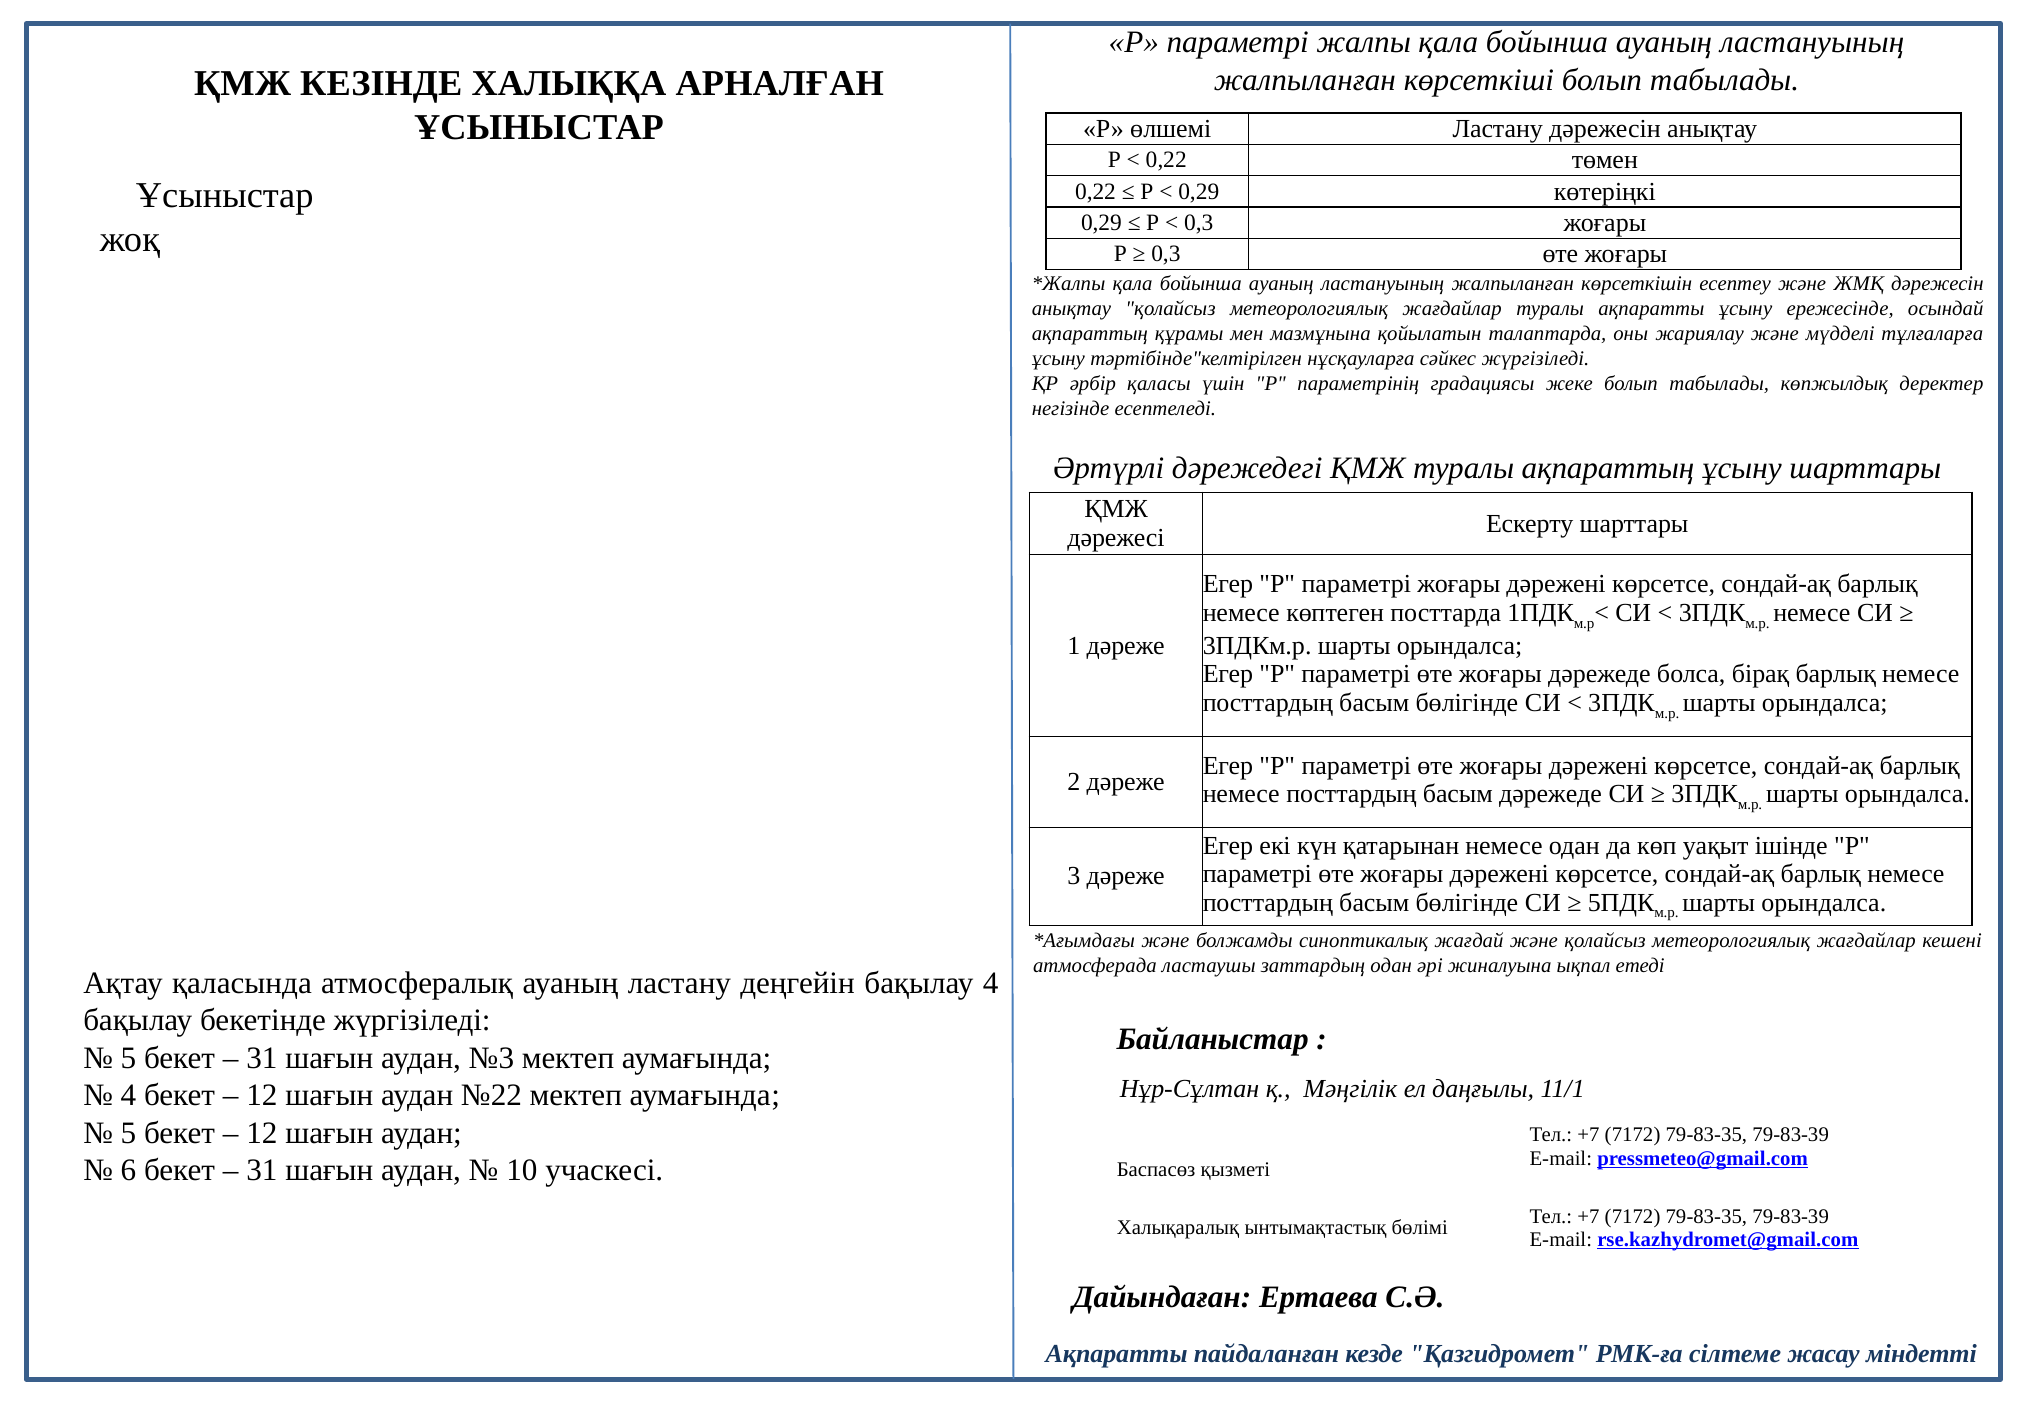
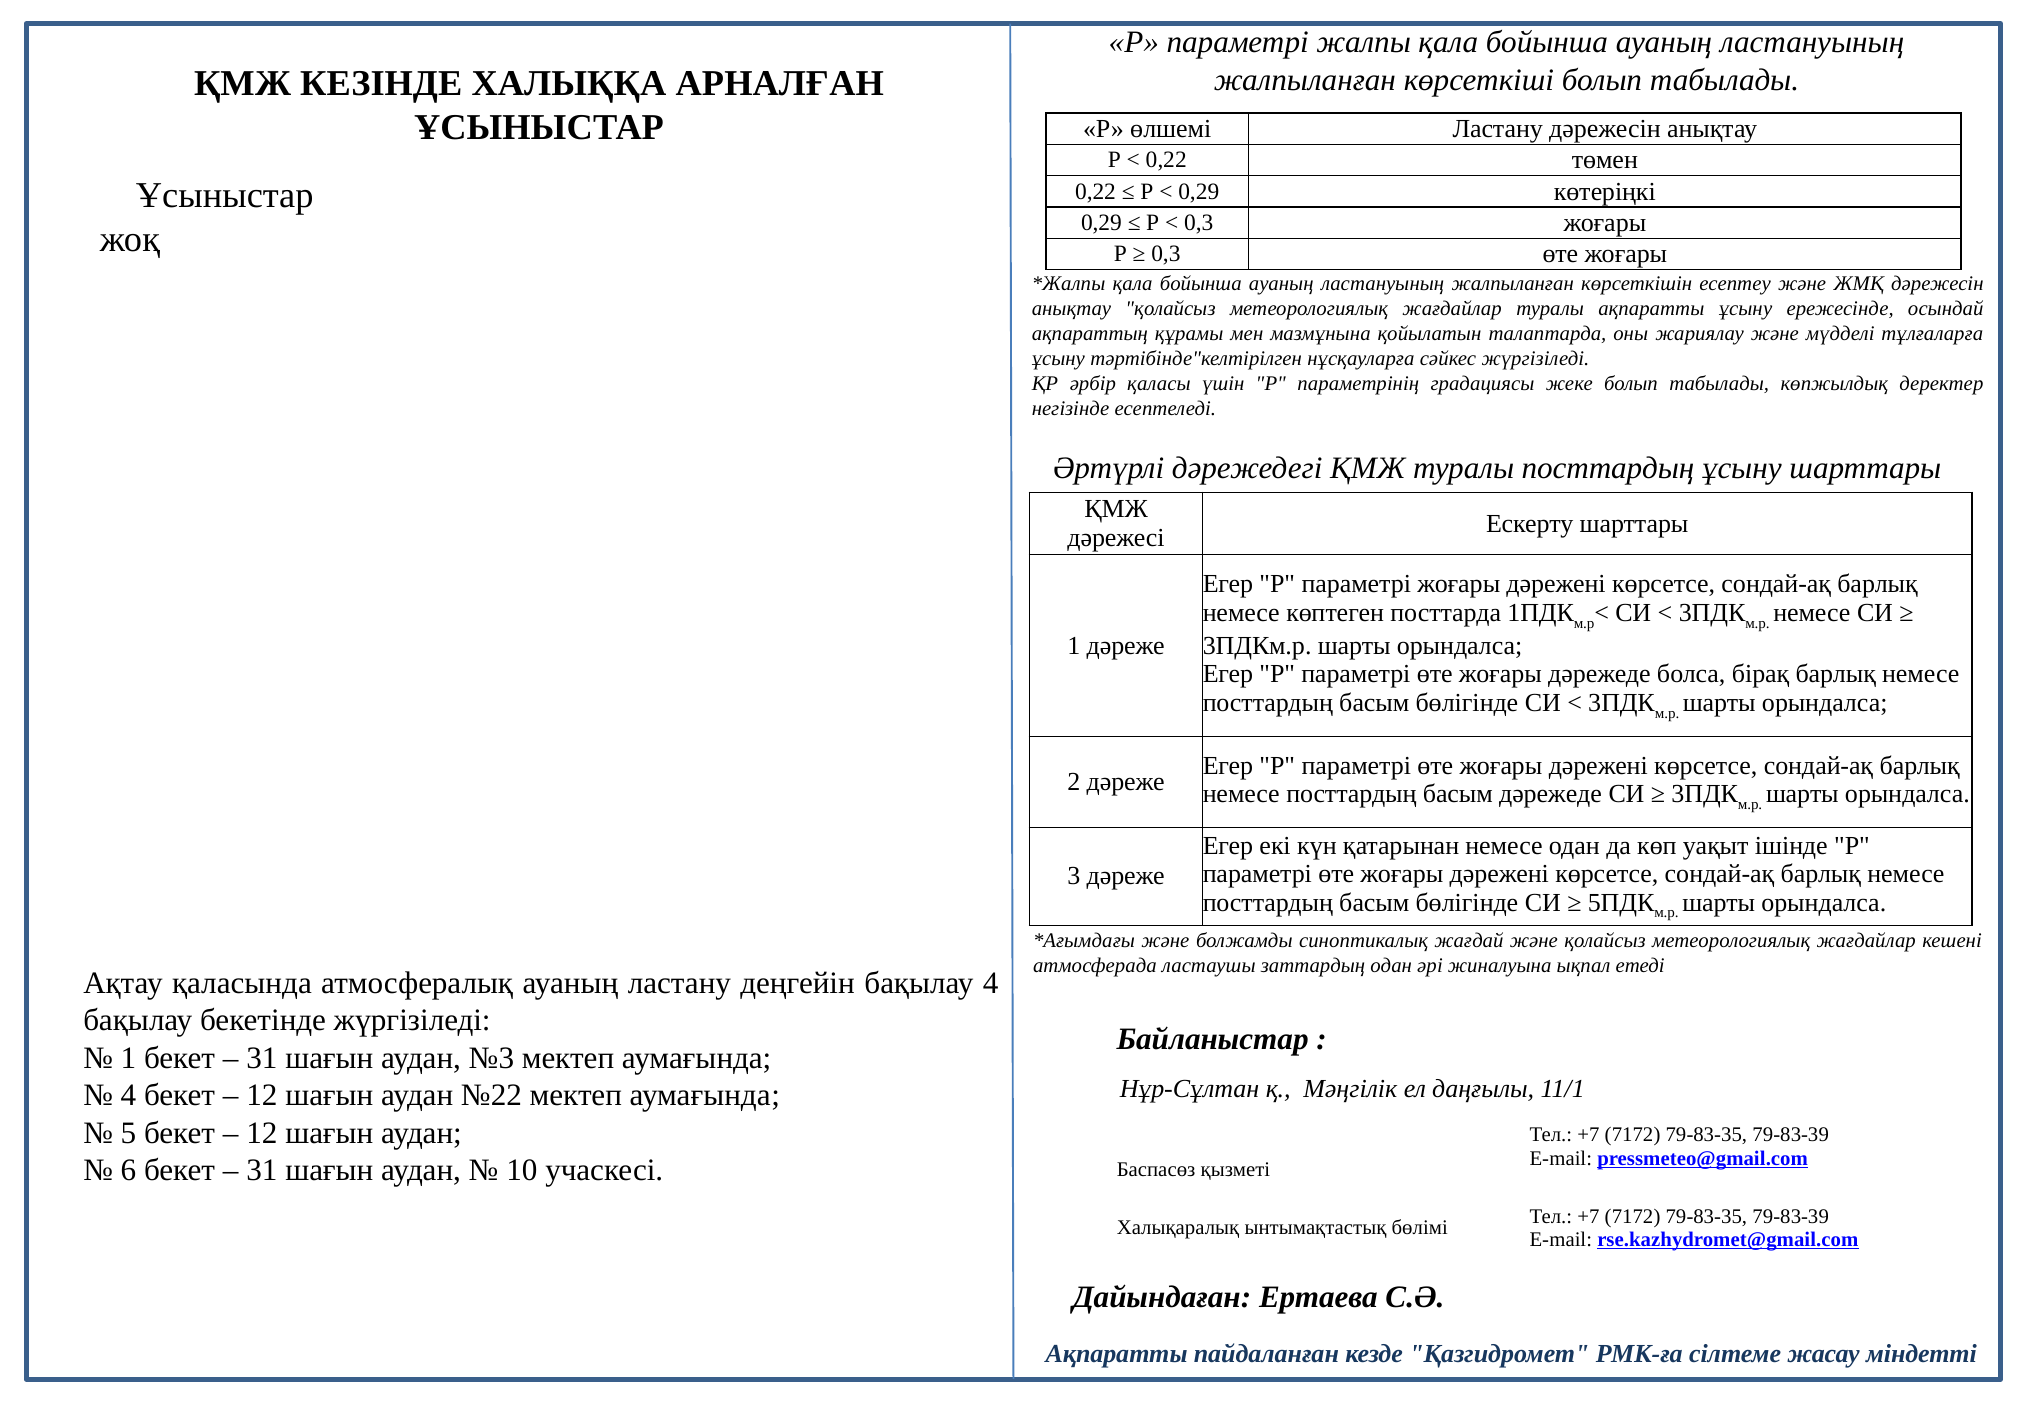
туралы ақпараттың: ақпараттың -> посттардың
5 at (129, 1058): 5 -> 1
